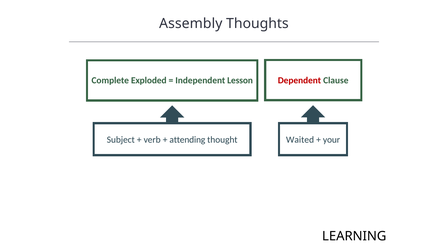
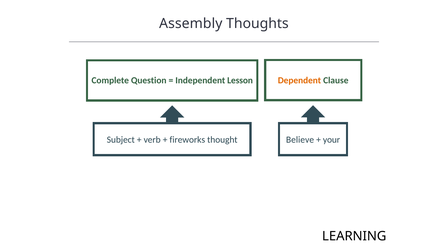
Exploded: Exploded -> Question
Dependent colour: red -> orange
attending: attending -> fireworks
Waited: Waited -> Believe
